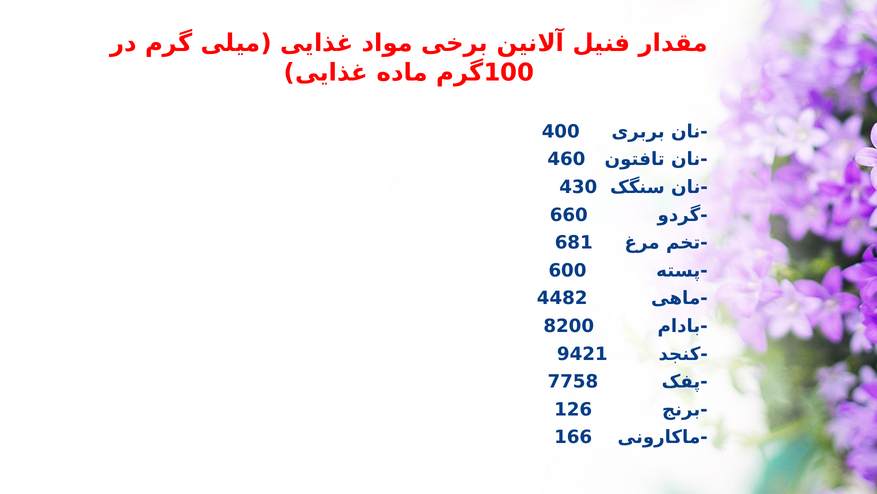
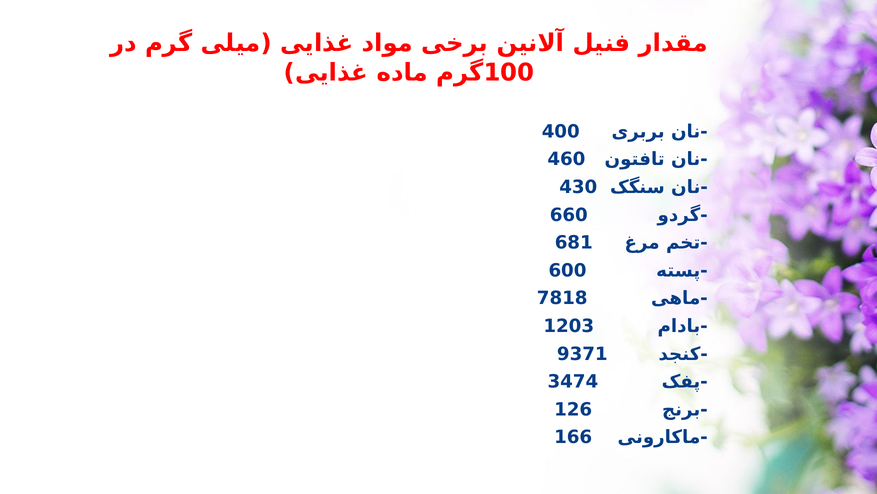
4482: 4482 -> 7818
8200: 8200 -> 1203
9421: 9421 -> 9371
7758: 7758 -> 3474
